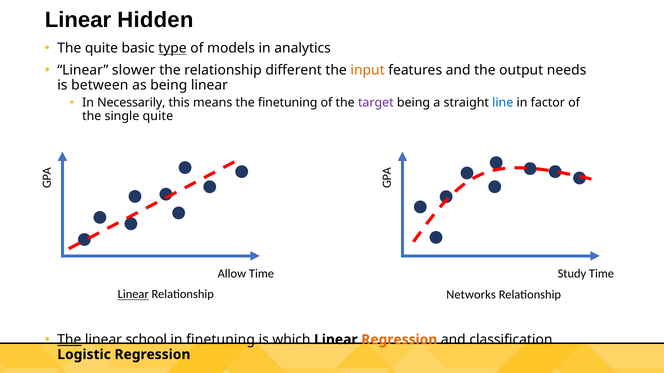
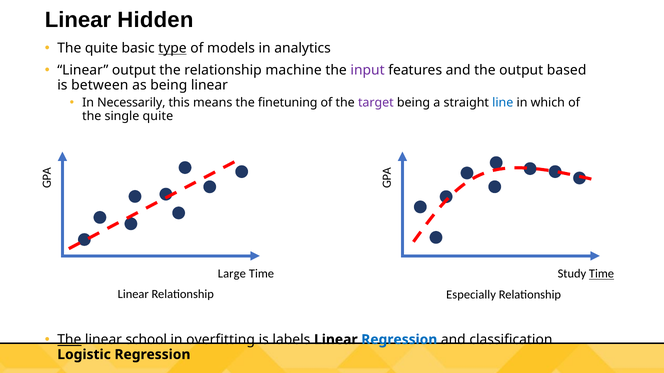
Linear slower: slower -> output
different: different -> machine
input colour: orange -> purple
needs: needs -> based
factor: factor -> which
Allow: Allow -> Large
Time at (602, 274) underline: none -> present
Linear at (133, 295) underline: present -> none
Networks: Networks -> Especially
in finetuning: finetuning -> overfitting
which: which -> labels
Regression at (399, 340) colour: orange -> blue
